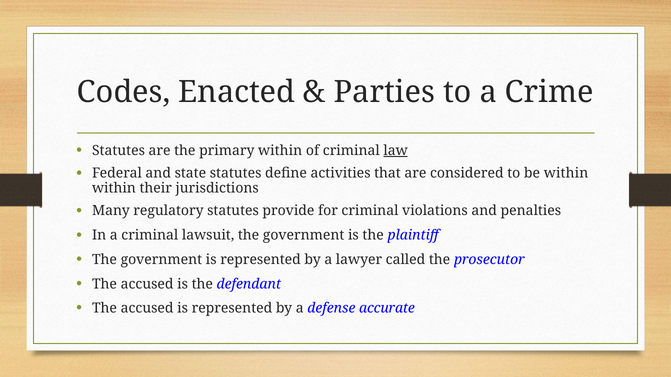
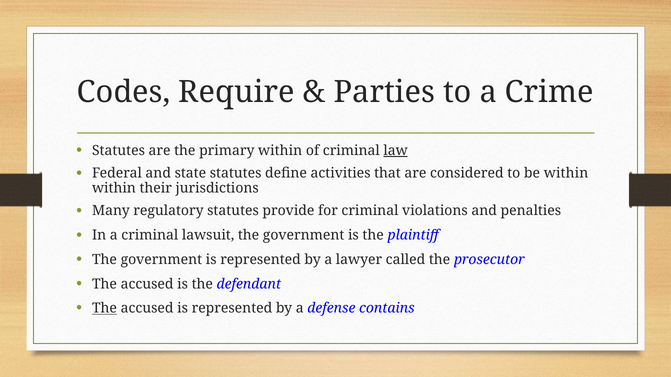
Enacted: Enacted -> Require
The at (105, 309) underline: none -> present
accurate: accurate -> contains
